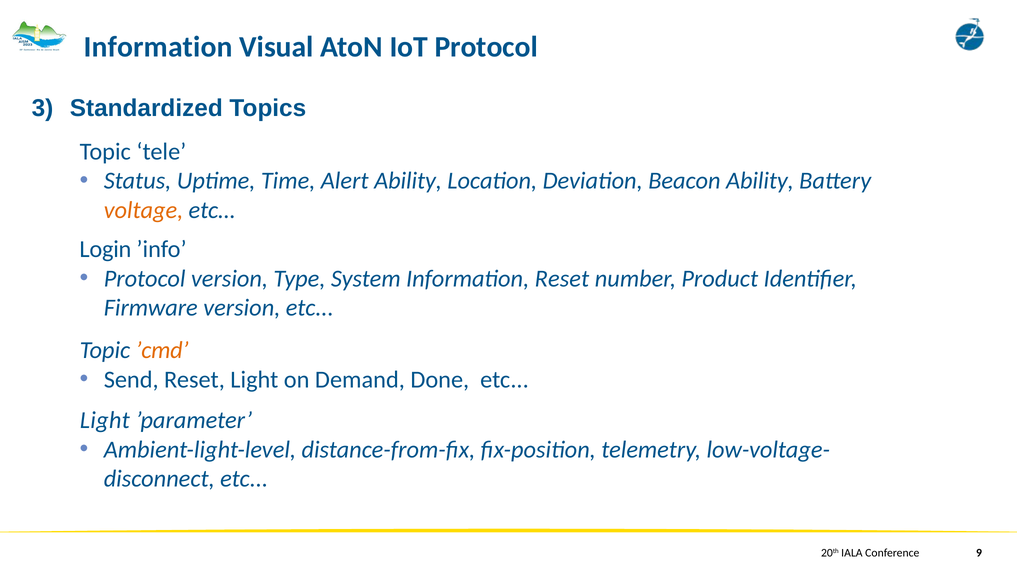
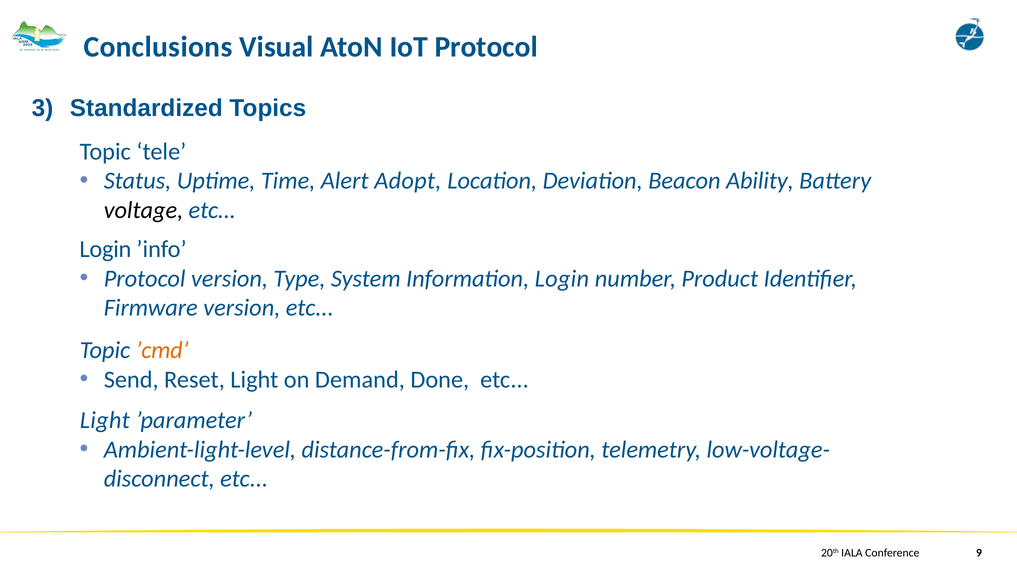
Information at (158, 47): Information -> Conclusions
Alert Ability: Ability -> Adopt
voltage colour: orange -> black
Information Reset: Reset -> Login
